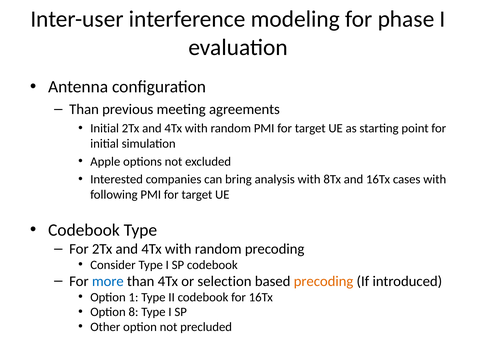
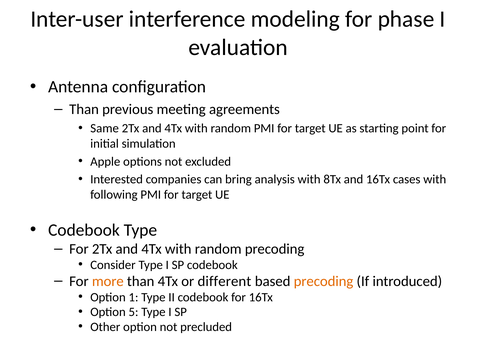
Initial at (105, 128): Initial -> Same
more colour: blue -> orange
selection: selection -> different
8: 8 -> 5
